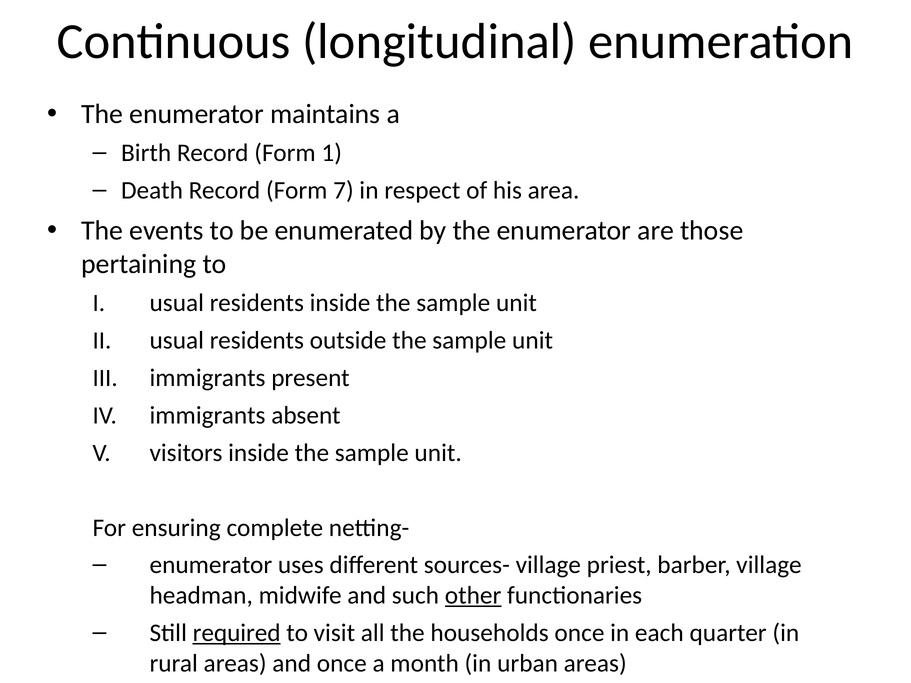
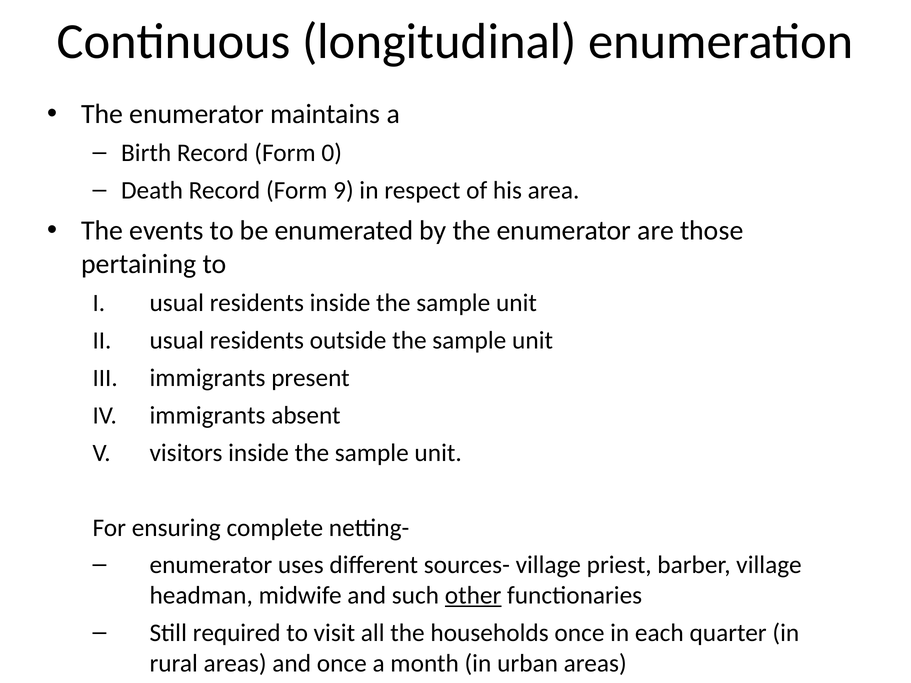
1: 1 -> 0
7: 7 -> 9
required underline: present -> none
